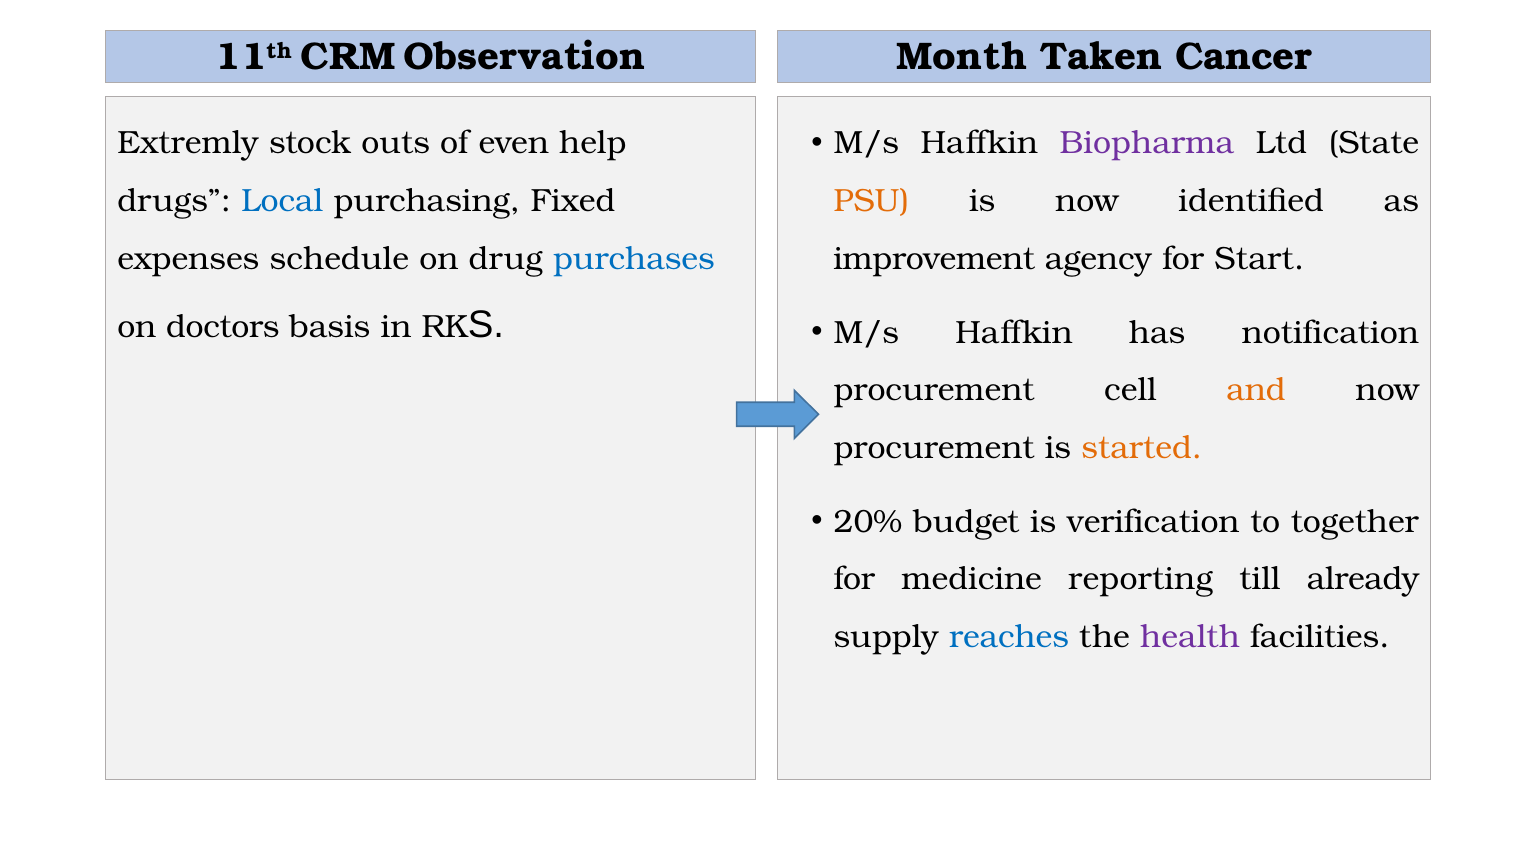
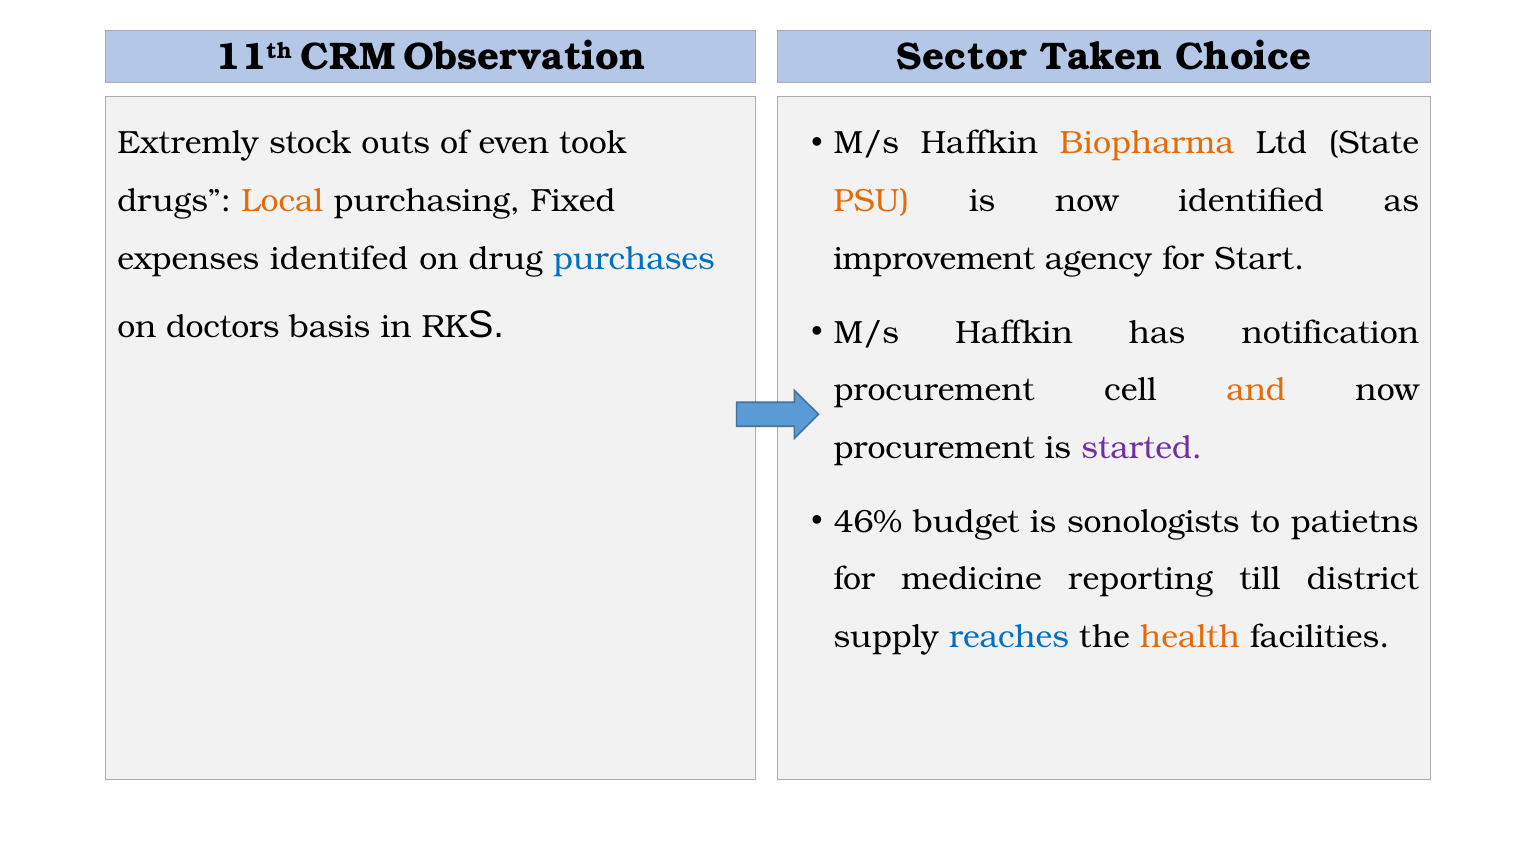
Month: Month -> Sector
Cancer: Cancer -> Choice
Biopharma colour: purple -> orange
help: help -> took
Local colour: blue -> orange
schedule: schedule -> identifed
started colour: orange -> purple
20%: 20% -> 46%
verification: verification -> sonologists
together: together -> patietns
already: already -> district
health colour: purple -> orange
